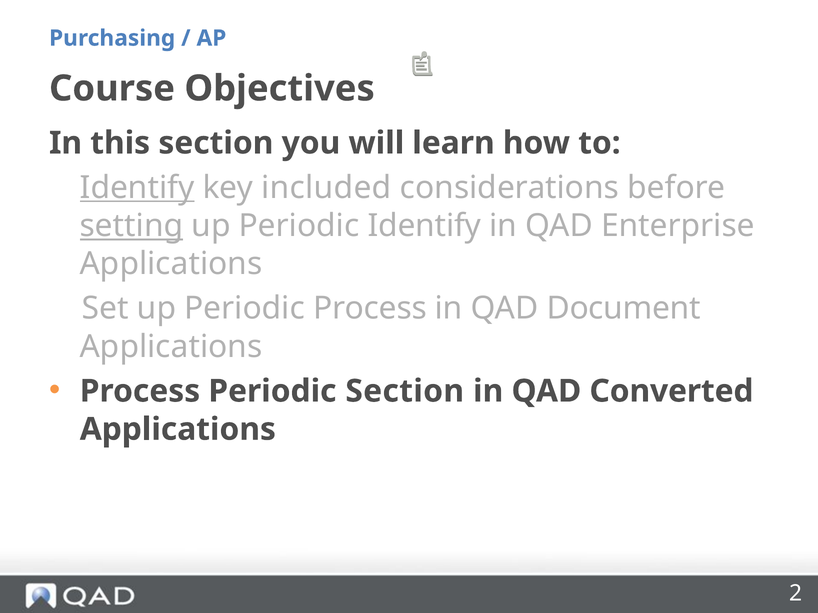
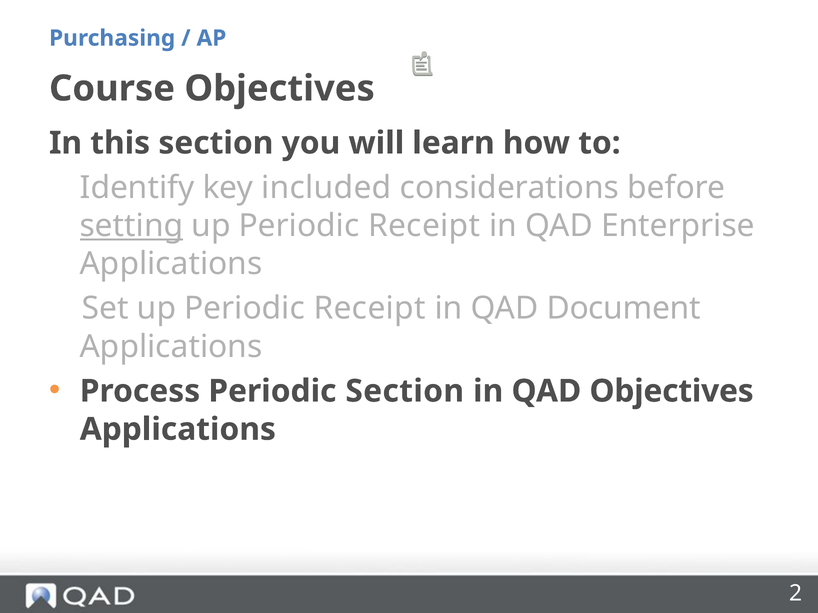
Identify at (137, 188) underline: present -> none
Identify at (424, 226): Identify -> Receipt
Set up Periodic Process: Process -> Receipt
QAD Converted: Converted -> Objectives
